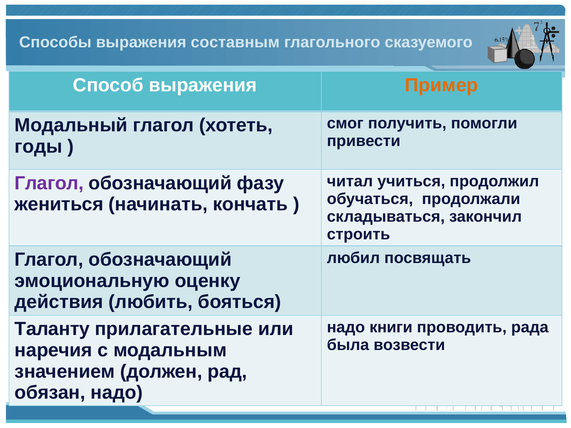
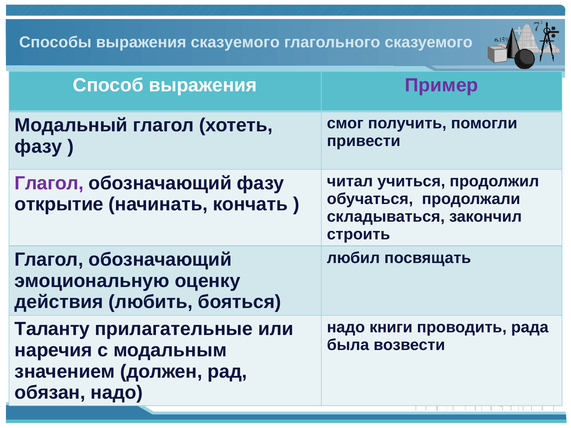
выражения составным: составным -> сказуемого
Пример colour: orange -> purple
годы at (38, 147): годы -> фазу
жениться: жениться -> открытие
